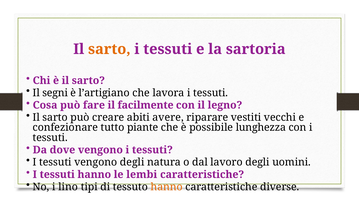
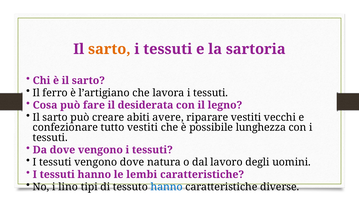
segni: segni -> ferro
facilmente: facilmente -> desiderata
tutto piante: piante -> vestiti
vengono degli: degli -> dove
hanno at (167, 187) colour: orange -> blue
